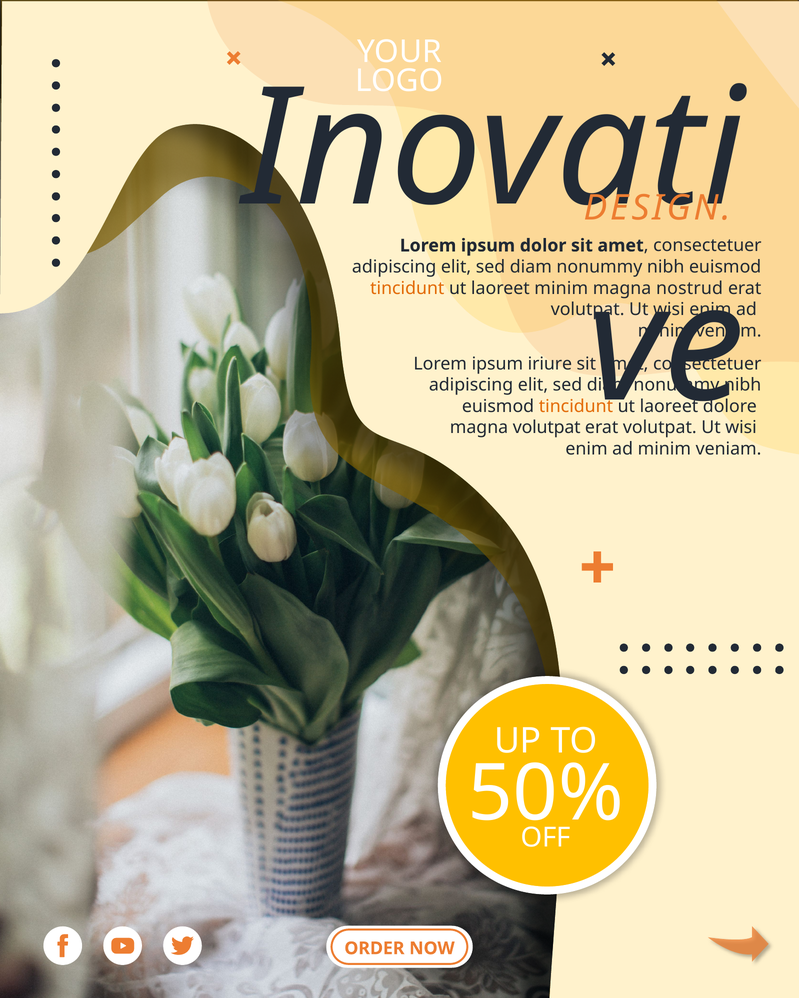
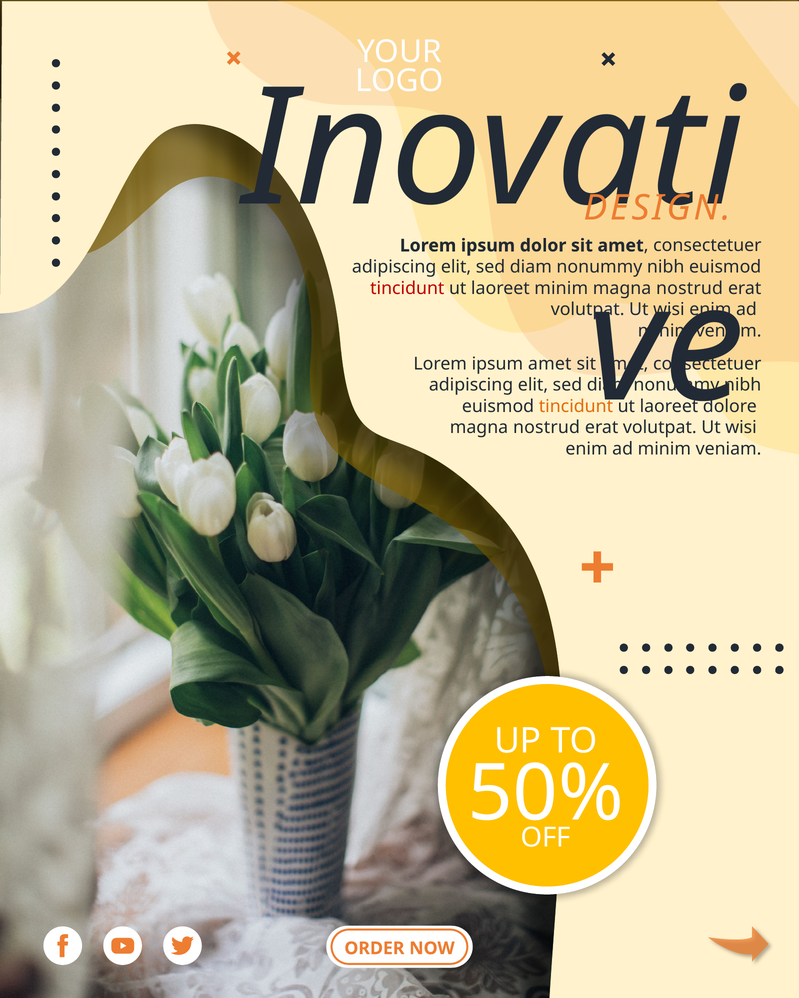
tincidunt at (407, 288) colour: orange -> red
ipsum iriure: iriure -> amet
volutpat at (547, 428): volutpat -> nostrud
